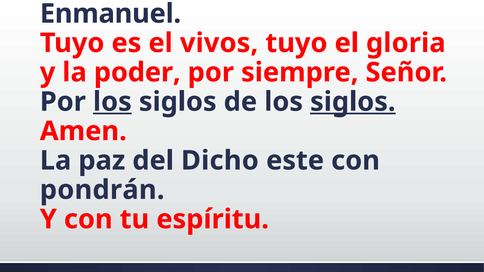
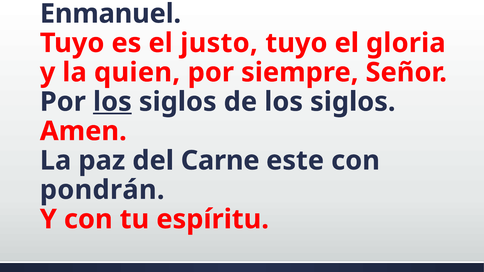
vivos: vivos -> justo
poder: poder -> quien
siglos at (353, 102) underline: present -> none
Dicho: Dicho -> Carne
